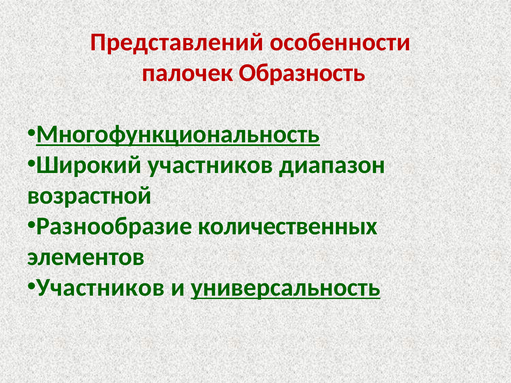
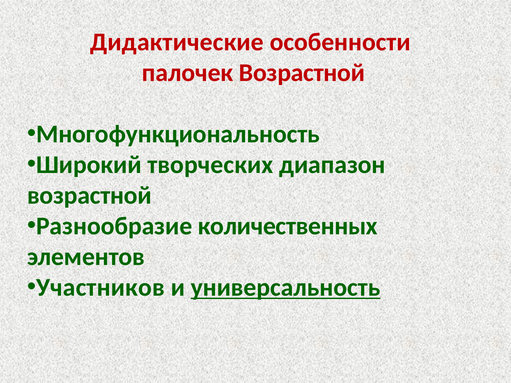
Представлений: Представлений -> Дидактические
палочек Образность: Образность -> Возрастной
Многофункциональность underline: present -> none
Широкий участников: участников -> творческих
